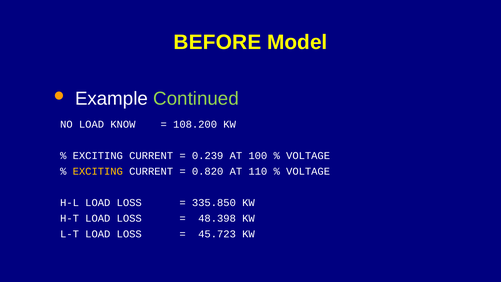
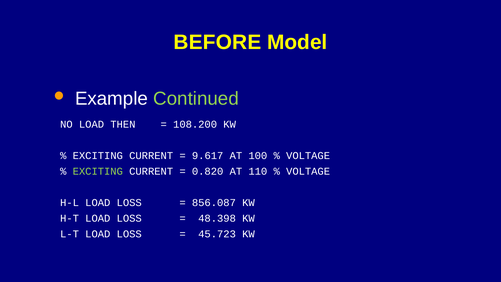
KNOW: KNOW -> THEN
0.239: 0.239 -> 9.617
EXCITING at (98, 171) colour: yellow -> light green
335.850: 335.850 -> 856.087
